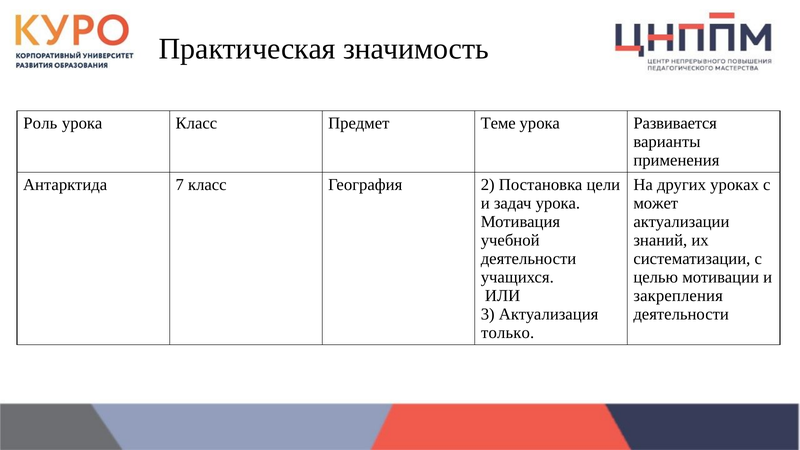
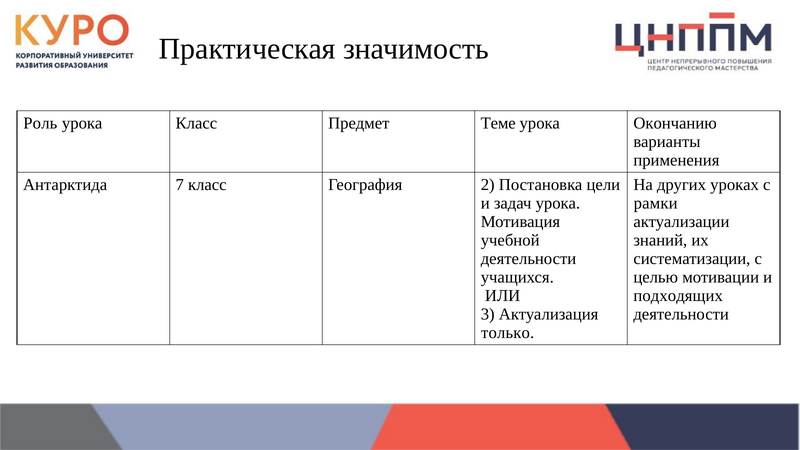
Развивается: Развивается -> Окончанию
может: может -> рамки
закрепления: закрепления -> подходящих
